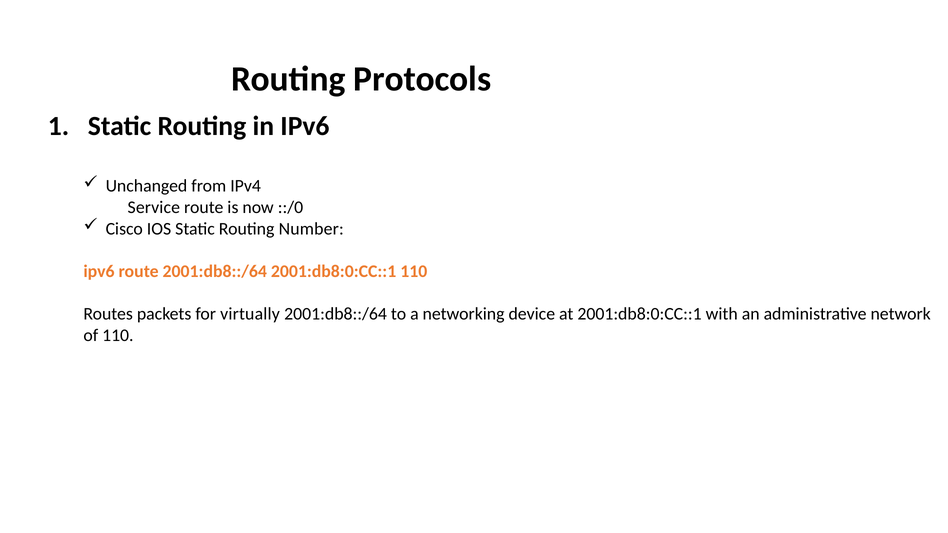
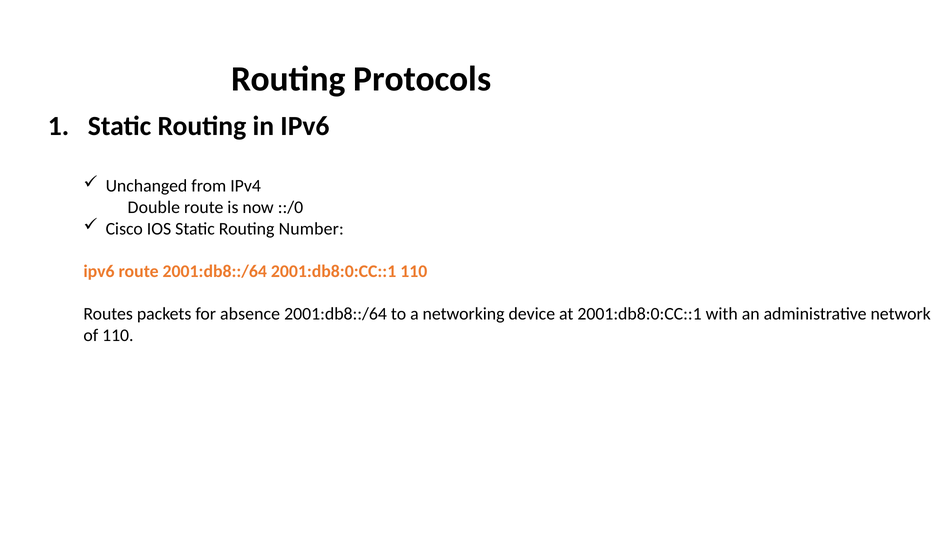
Service: Service -> Double
virtually: virtually -> absence
